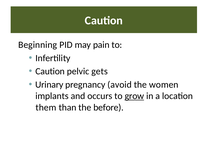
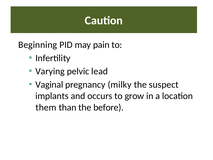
Caution at (50, 71): Caution -> Varying
gets: gets -> lead
Urinary: Urinary -> Vaginal
avoid: avoid -> milky
women: women -> suspect
grow underline: present -> none
